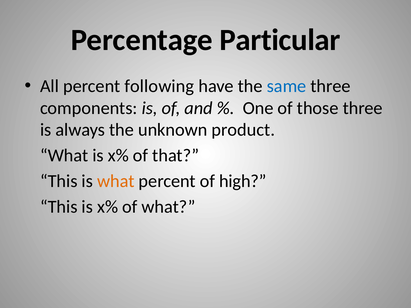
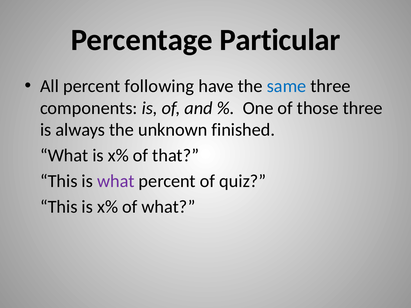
product: product -> finished
what at (116, 181) colour: orange -> purple
high: high -> quiz
